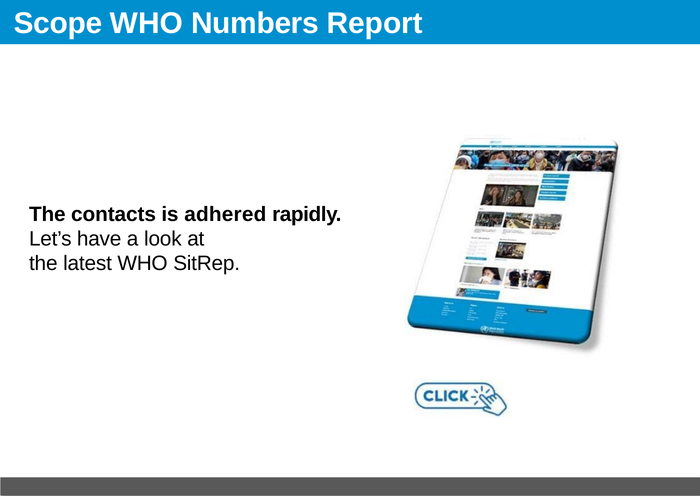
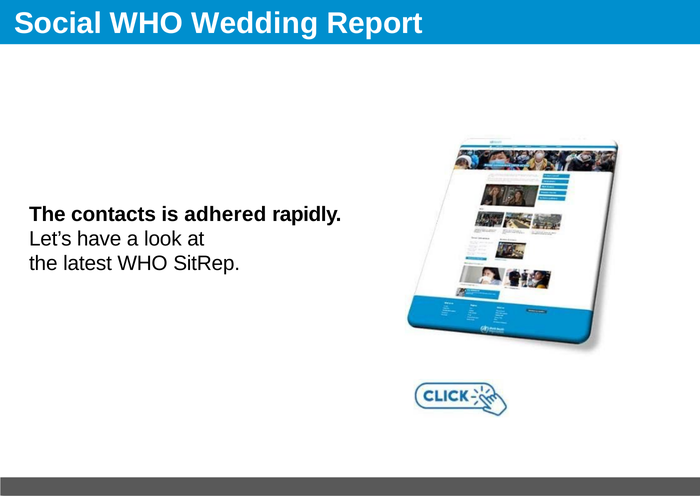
Scope: Scope -> Social
Numbers: Numbers -> Wedding
